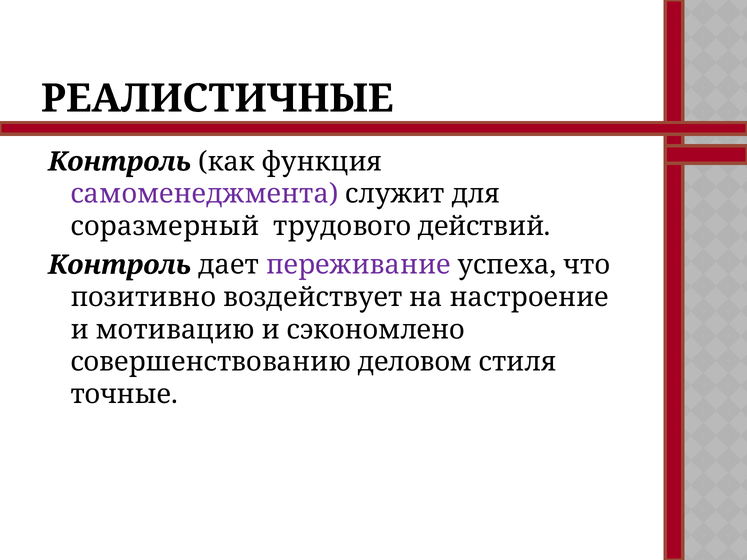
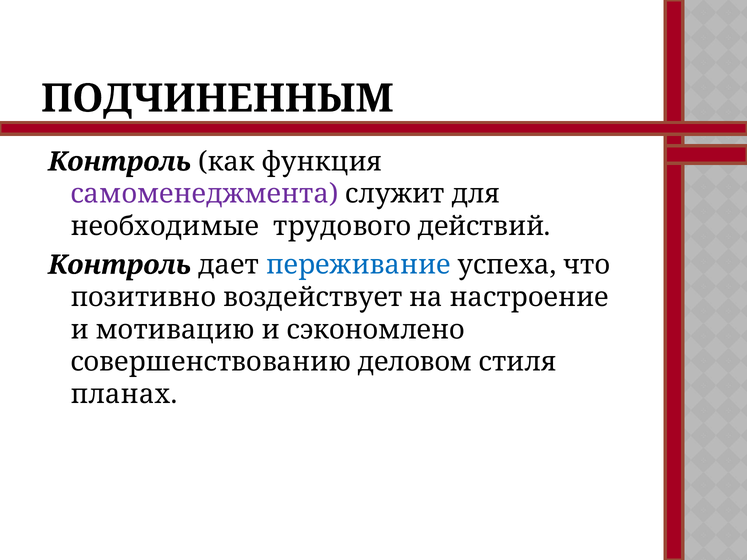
РЕАЛИСТИЧНЫЕ: РЕАЛИСТИЧНЫЕ -> ПОДЧИНЕННЫМ
соразмерный: соразмерный -> необходимые
переживание colour: purple -> blue
точные: точные -> планах
